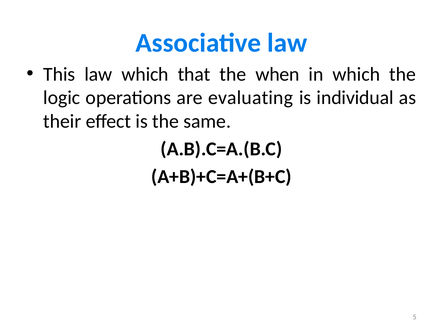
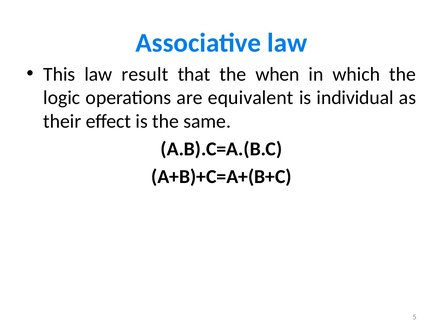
law which: which -> result
evaluating: evaluating -> equivalent
